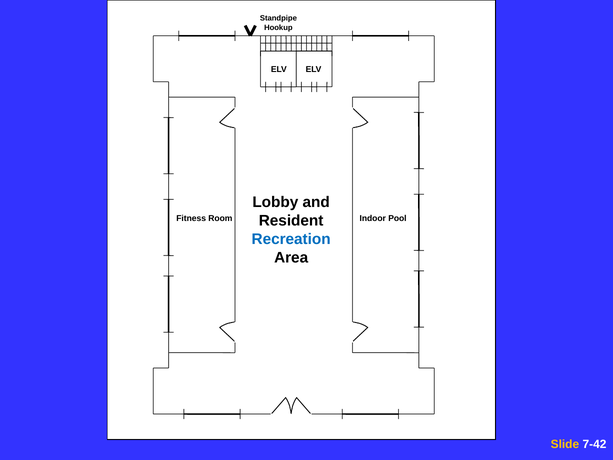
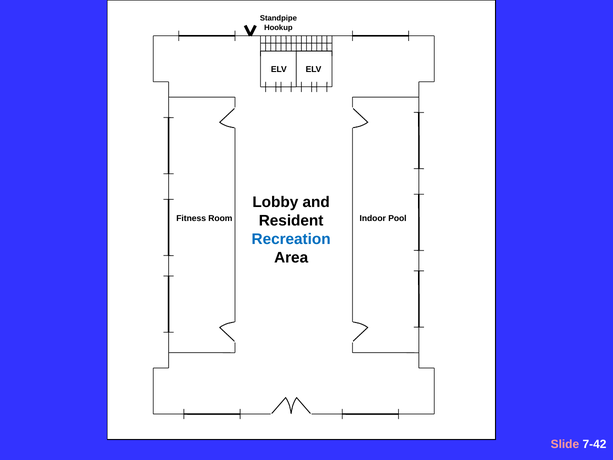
Slide colour: yellow -> pink
